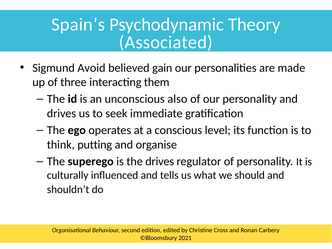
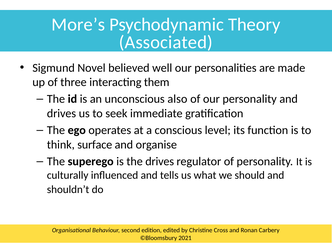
Spain’s: Spain’s -> More’s
Avoid: Avoid -> Novel
gain: gain -> well
putting: putting -> surface
